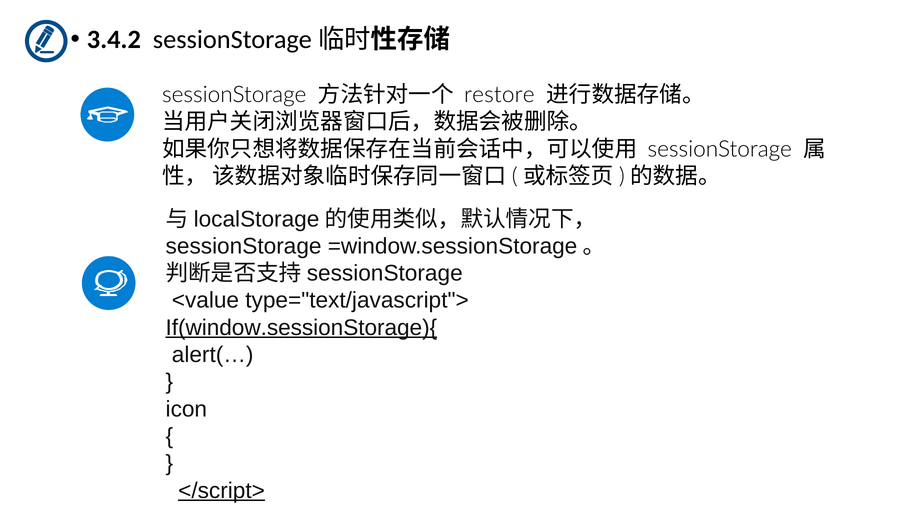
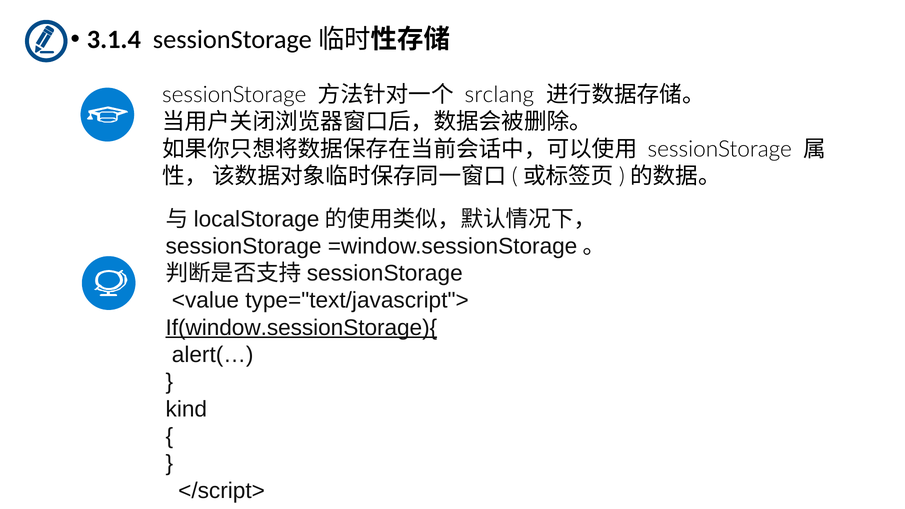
3.4.2: 3.4.2 -> 3.1.4
restore: restore -> srclang
icon: icon -> kind
</script> underline: present -> none
